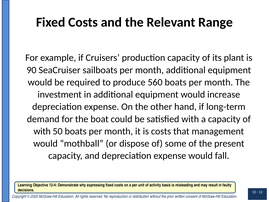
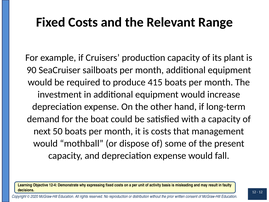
560: 560 -> 415
with at (42, 131): with -> next
